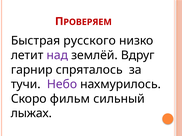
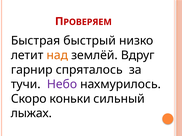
русского: русского -> быстрый
над colour: purple -> orange
фильм: фильм -> коньки
